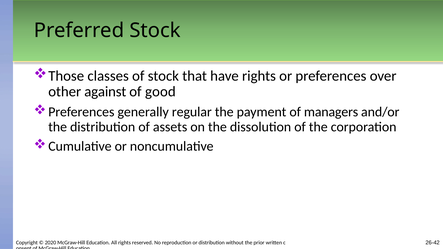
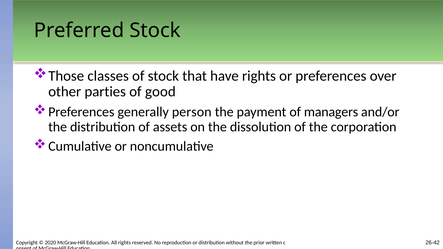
against: against -> parties
regular: regular -> person
